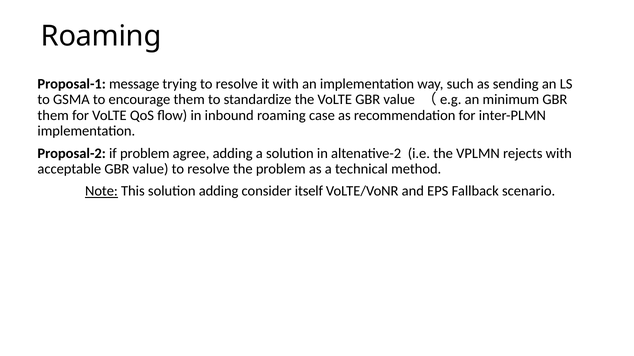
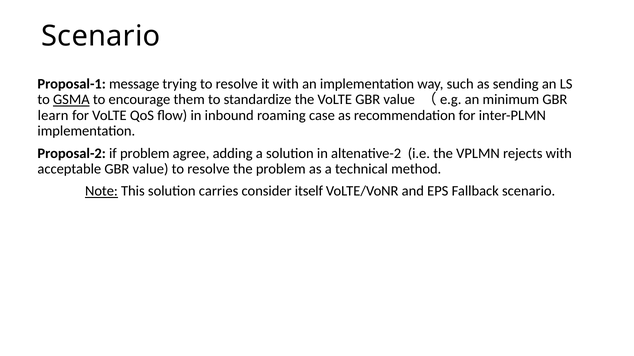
Roaming at (101, 36): Roaming -> Scenario
GSMA underline: none -> present
them at (53, 116): them -> learn
solution adding: adding -> carries
